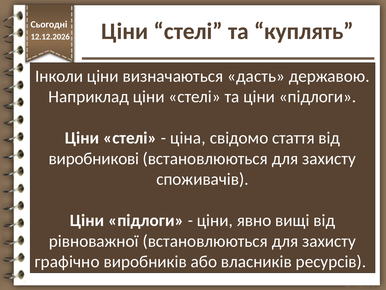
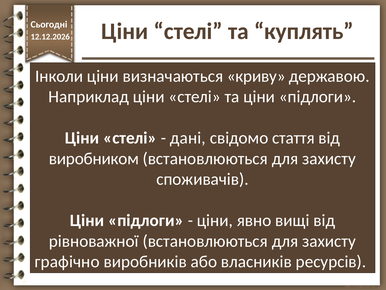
дасть: дасть -> криву
ціна: ціна -> дані
виробникові: виробникові -> виробником
